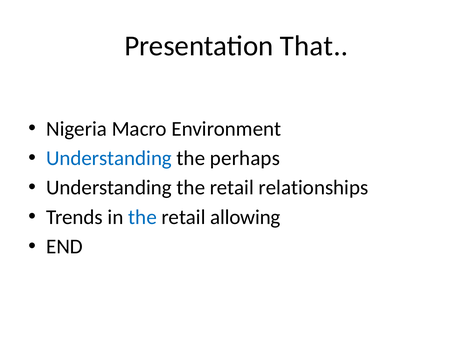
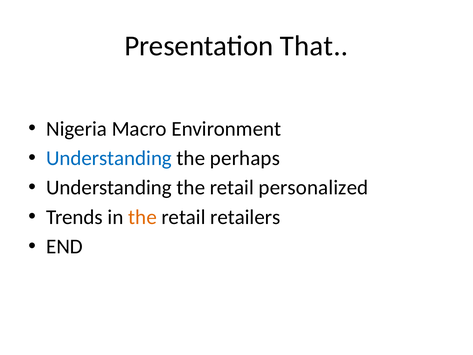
relationships: relationships -> personalized
the at (143, 217) colour: blue -> orange
allowing: allowing -> retailers
